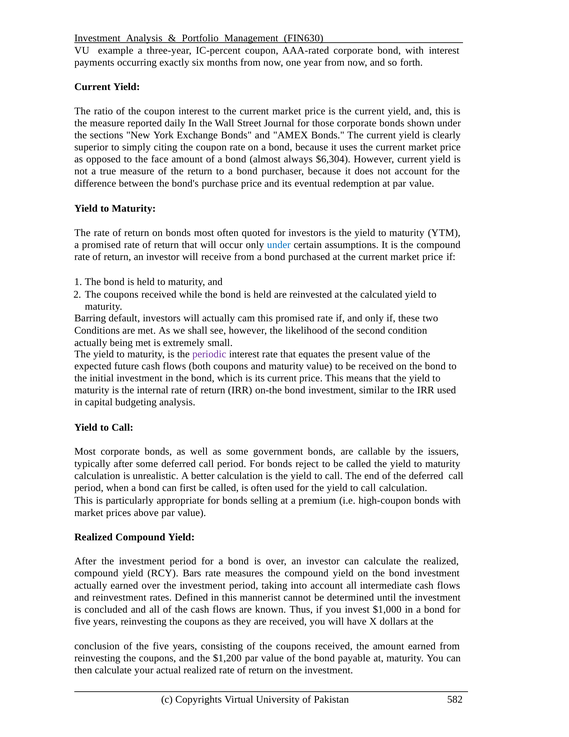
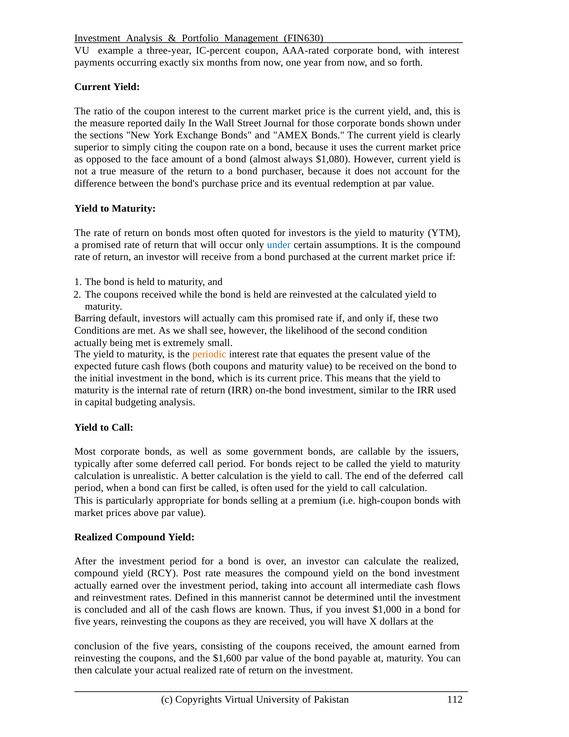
$6,304: $6,304 -> $1,080
periodic colour: purple -> orange
Bars: Bars -> Post
$1,200: $1,200 -> $1,600
582: 582 -> 112
